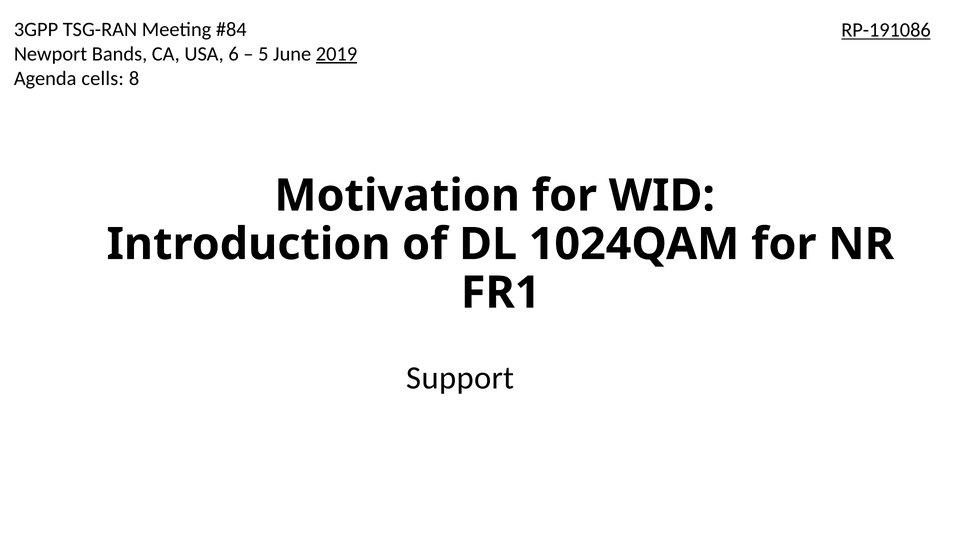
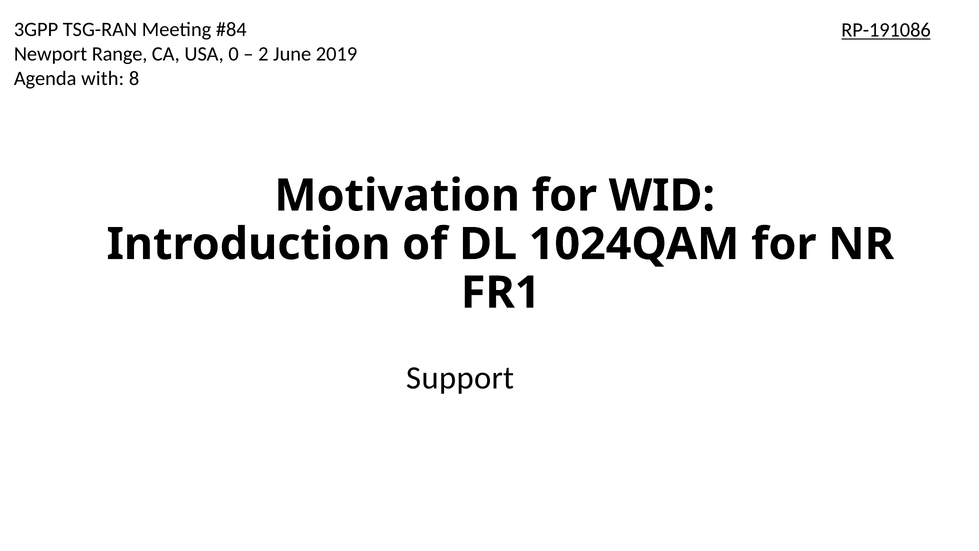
Bands: Bands -> Range
6: 6 -> 0
5: 5 -> 2
2019 underline: present -> none
cells: cells -> with
